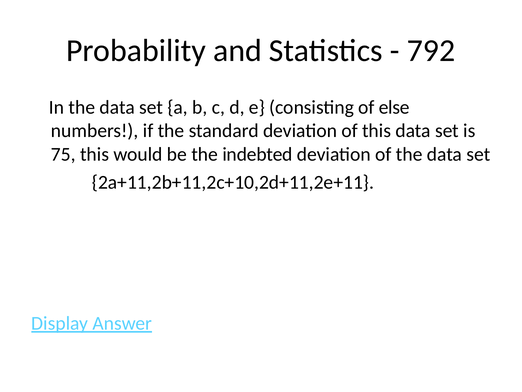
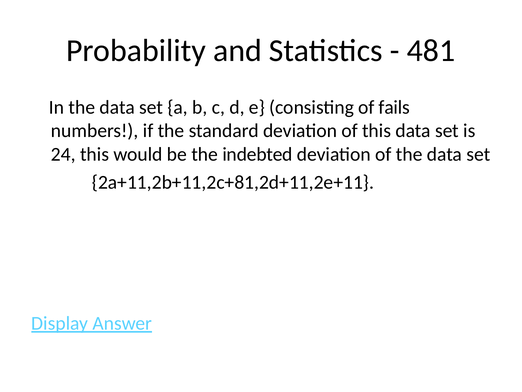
792: 792 -> 481
else: else -> fails
75: 75 -> 24
2a+11,2b+11,2c+10,2d+11,2e+11: 2a+11,2b+11,2c+10,2d+11,2e+11 -> 2a+11,2b+11,2c+81,2d+11,2e+11
